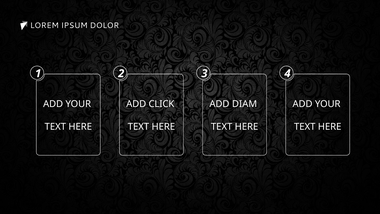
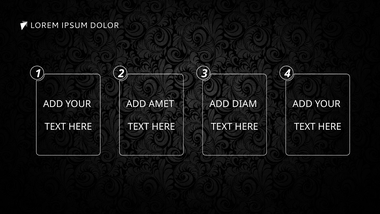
CLICK: CLICK -> AMET
